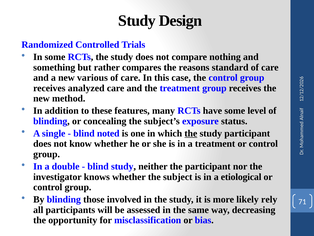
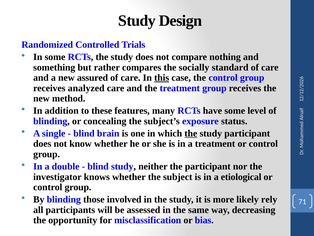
reasons: reasons -> socially
various: various -> assured
this underline: none -> present
noted: noted -> brain
